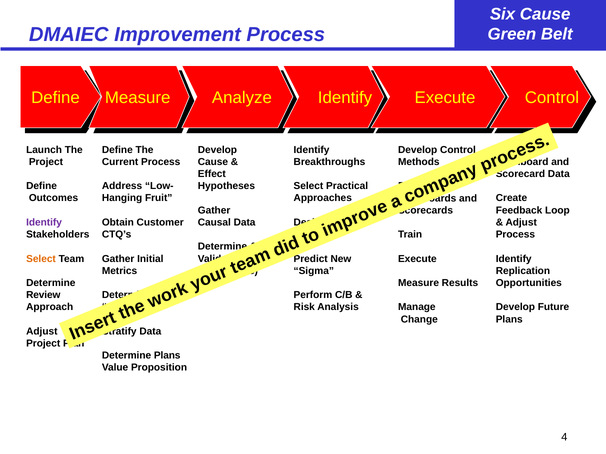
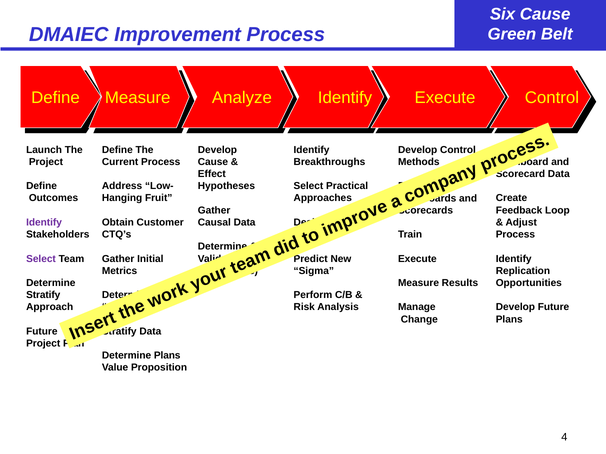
Select at (41, 259) colour: orange -> purple
Review at (43, 295): Review -> Stratify
Adjust at (42, 332): Adjust -> Future
